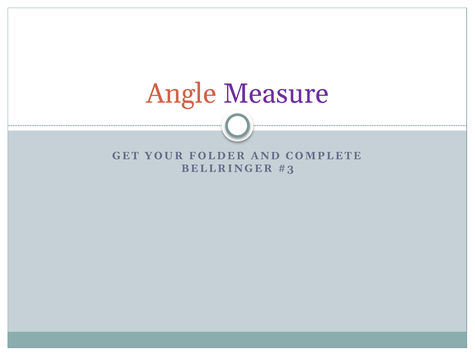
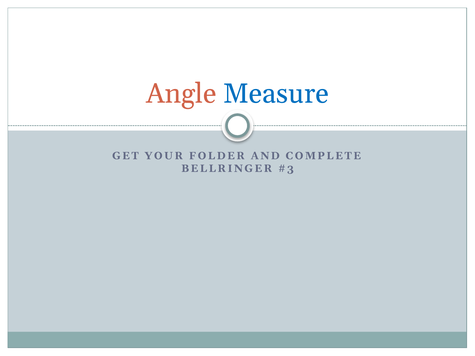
Measure colour: purple -> blue
